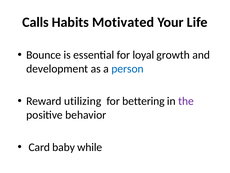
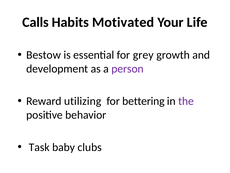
Bounce: Bounce -> Bestow
loyal: loyal -> grey
person colour: blue -> purple
Card: Card -> Task
while: while -> clubs
